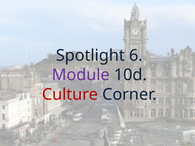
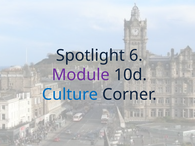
Culture colour: red -> blue
